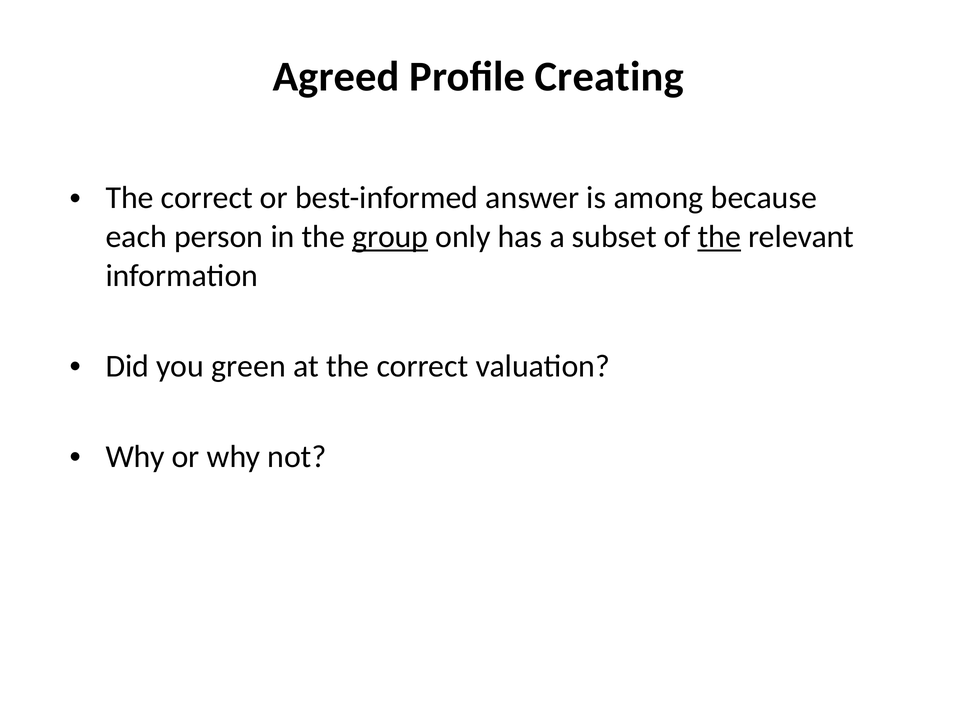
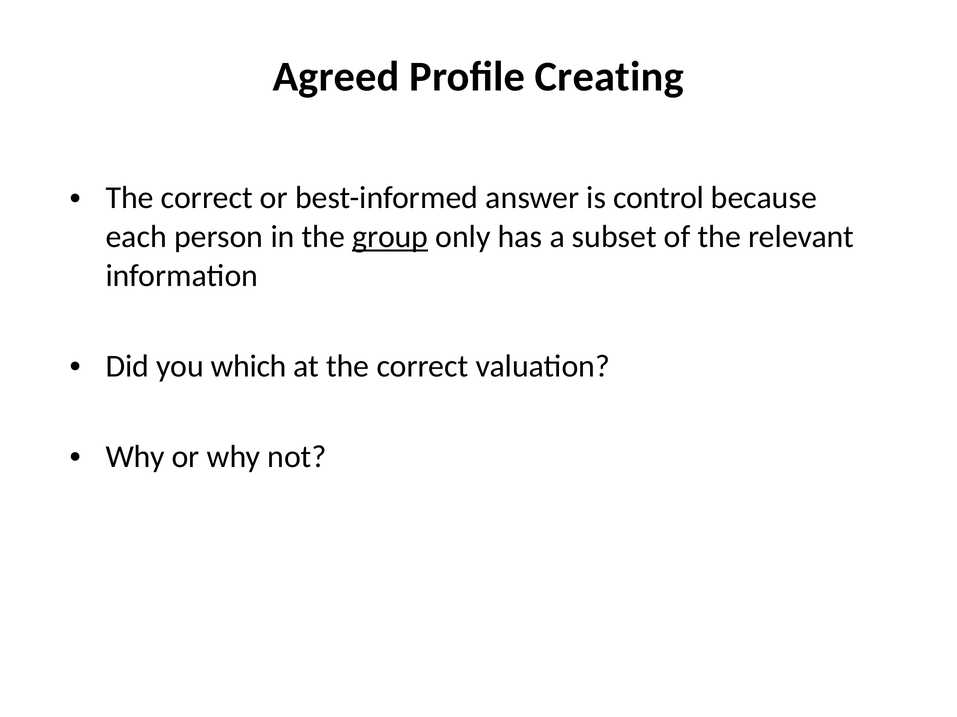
among: among -> control
the at (719, 237) underline: present -> none
green: green -> which
